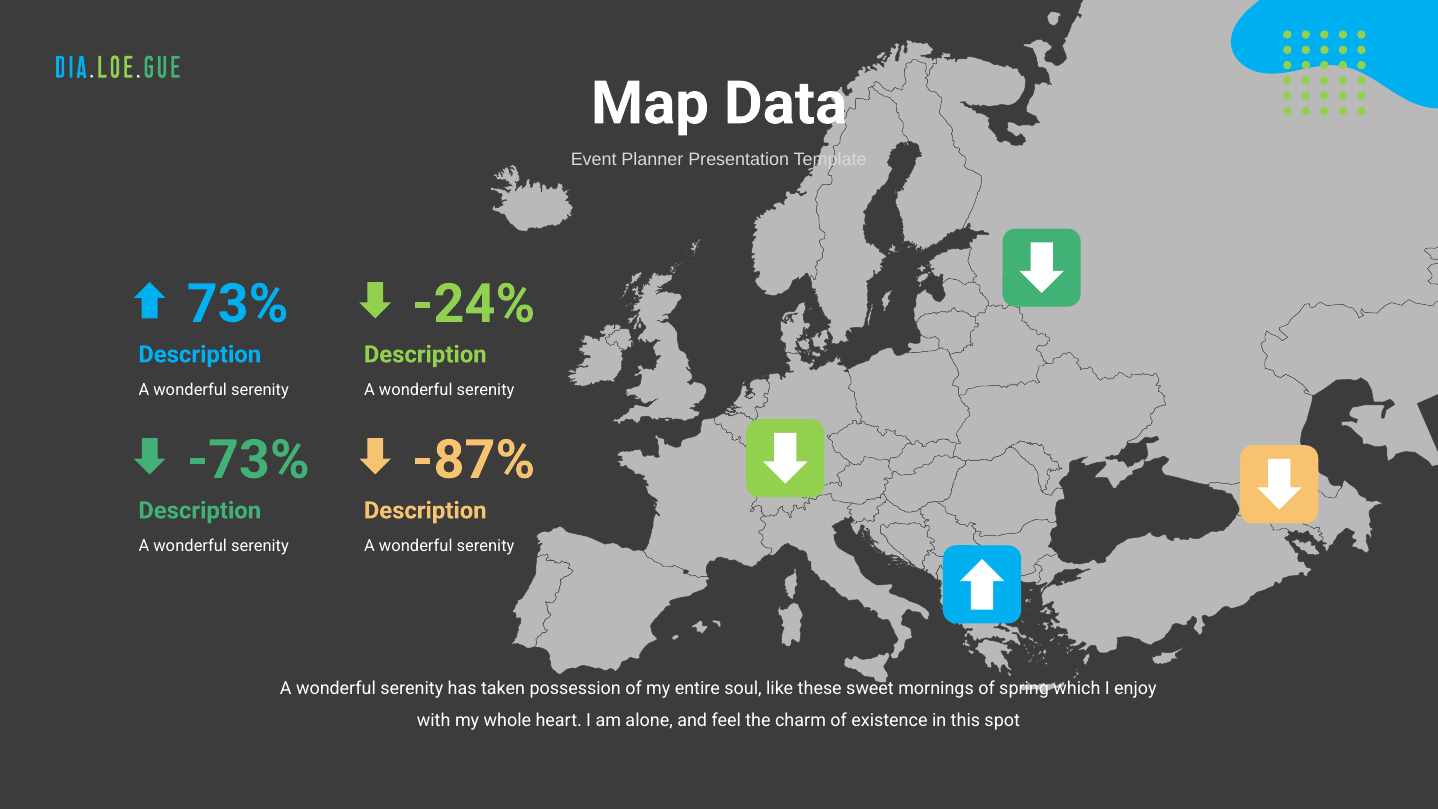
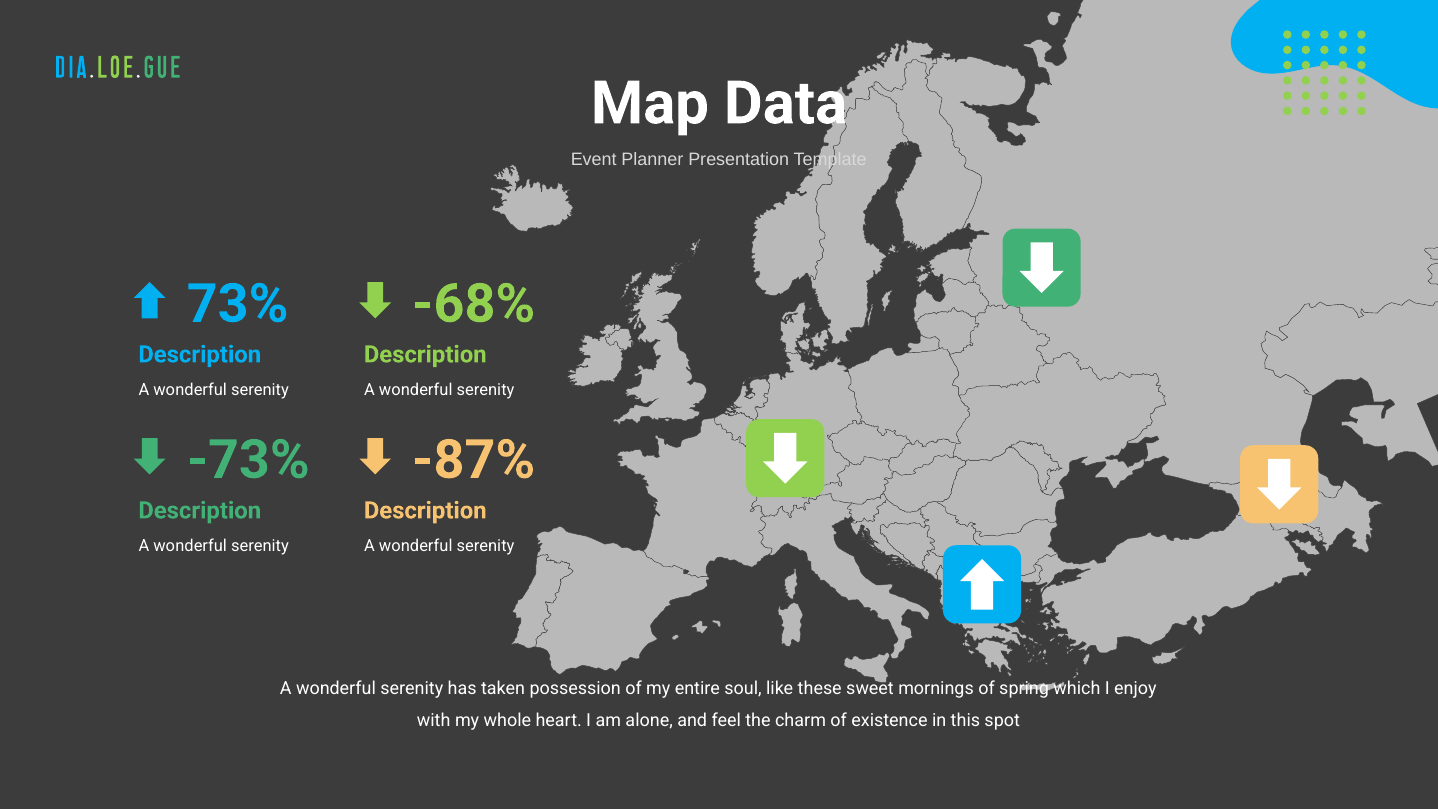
-24%: -24% -> -68%
